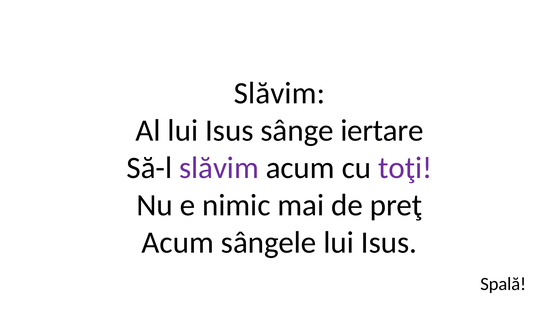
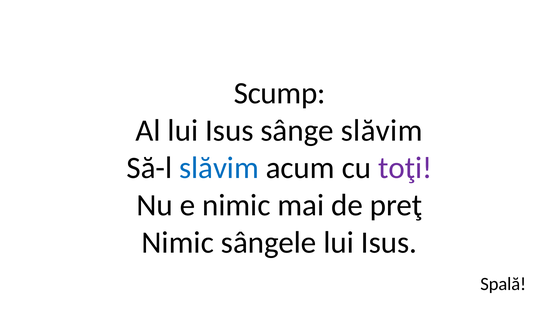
Slăvim at (279, 93): Slăvim -> Scump
sânge iertare: iertare -> slăvim
slăvim at (219, 168) colour: purple -> blue
Acum at (178, 242): Acum -> Nimic
